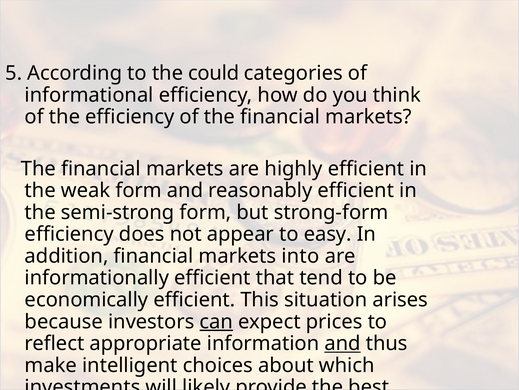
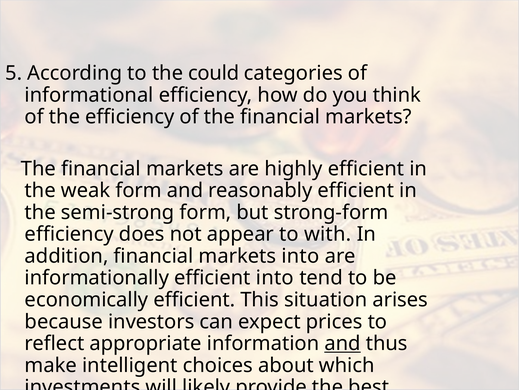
easy: easy -> with
efficient that: that -> into
can underline: present -> none
